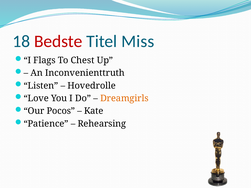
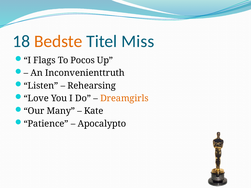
Bedste colour: red -> orange
Chest: Chest -> Pocos
Hovedrolle: Hovedrolle -> Rehearsing
Pocos: Pocos -> Many
Rehearsing: Rehearsing -> Apocalypto
